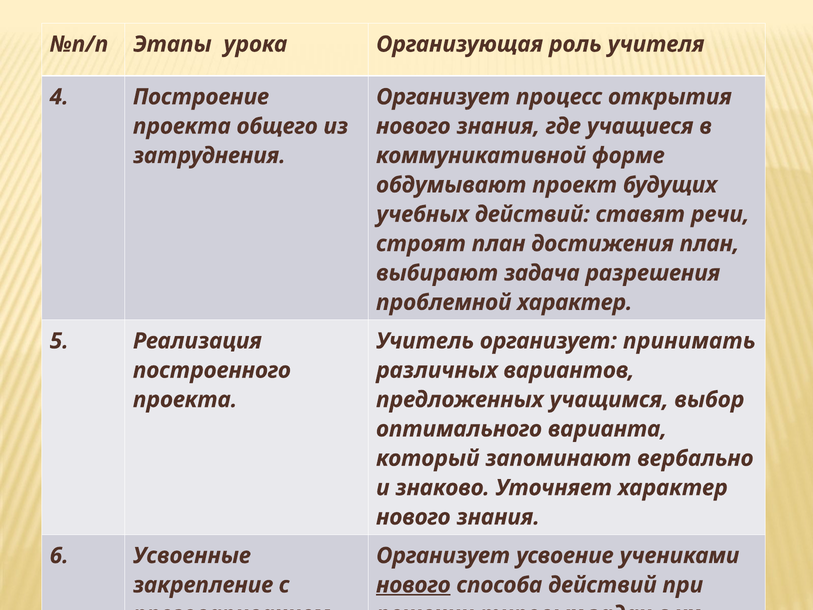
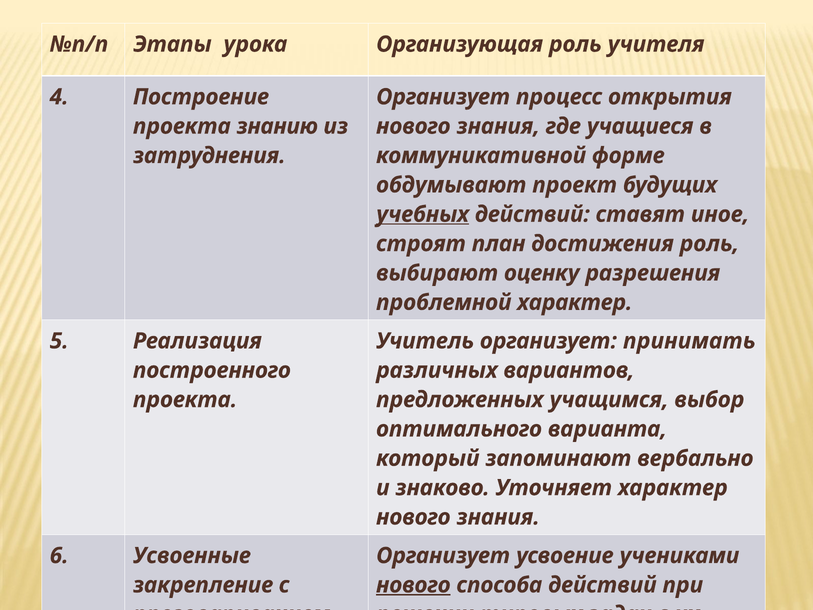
общего: общего -> знанию
учебных underline: none -> present
ставят речи: речи -> иное
достижения план: план -> роль
задача: задача -> оценку
